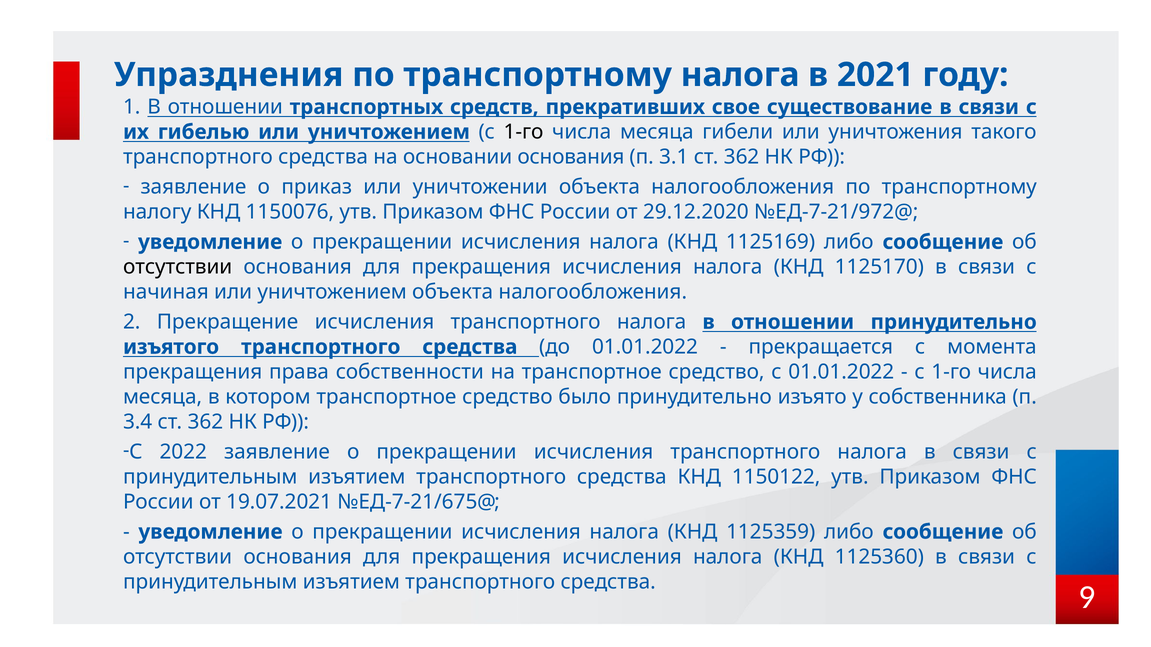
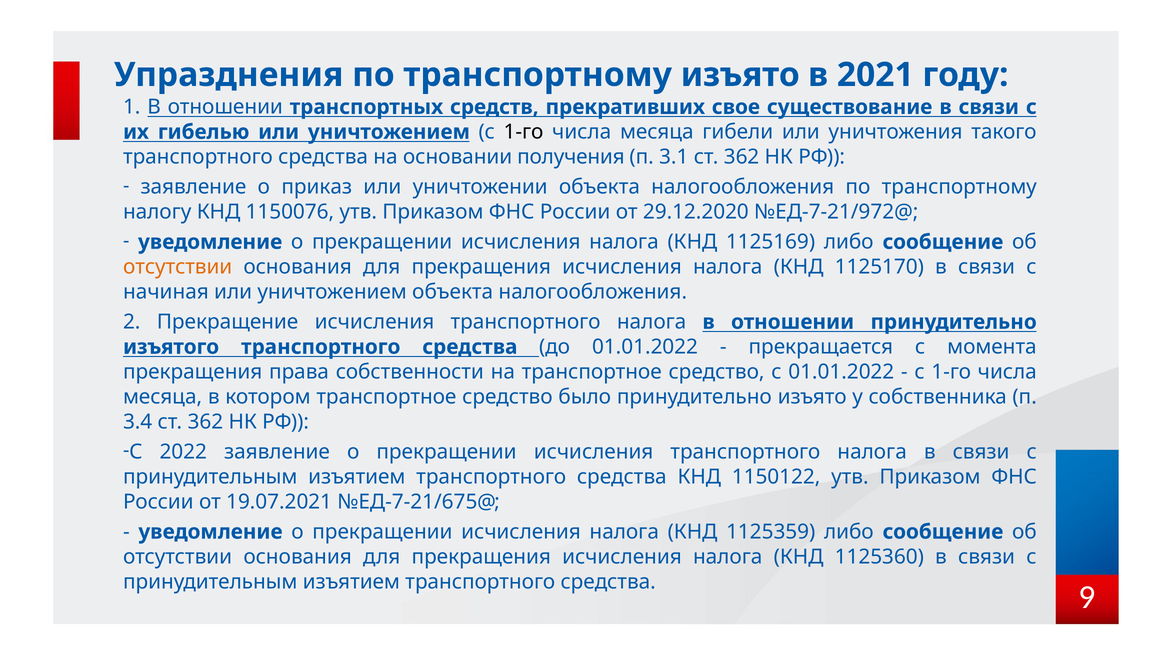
транспортному налога: налога -> изъято
основании основания: основания -> получения
отсутствии at (178, 267) colour: black -> orange
